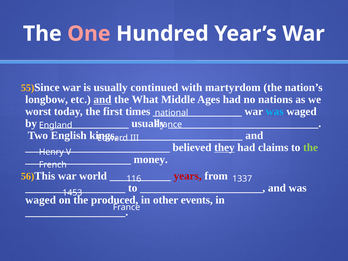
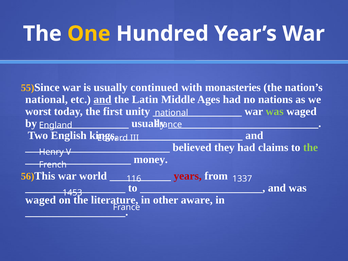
One colour: pink -> yellow
martyrdom: martyrdom -> monasteries
longbow at (47, 99): longbow -> national
What: What -> Latin
times: times -> unity
was at (275, 111) colour: light blue -> light green
they underline: present -> none
produced: produced -> literature
events: events -> aware
